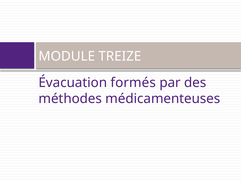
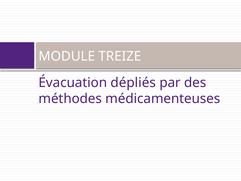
formés: formés -> dépliés
